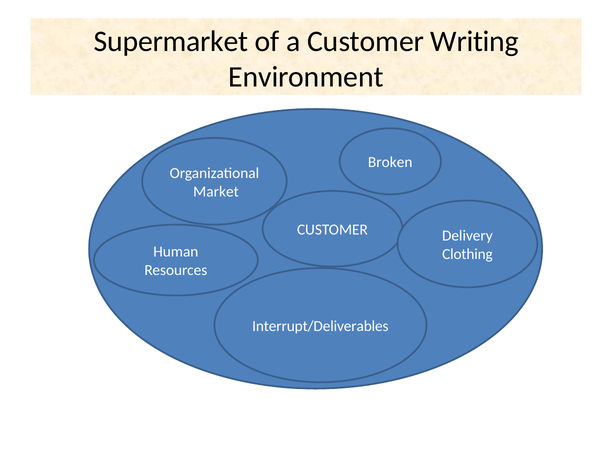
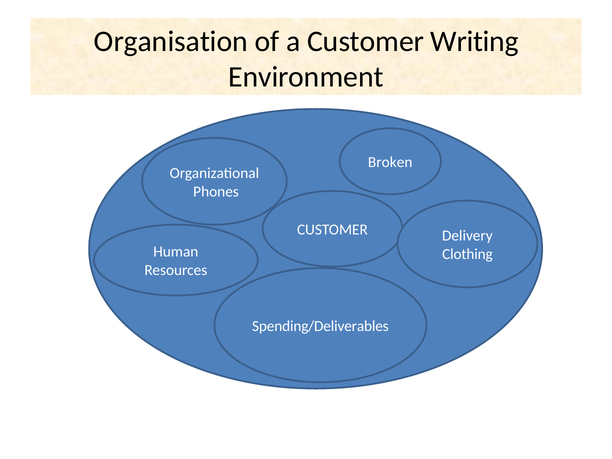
Supermarket: Supermarket -> Organisation
Market: Market -> Phones
Interrupt/Deliverables: Interrupt/Deliverables -> Spending/Deliverables
